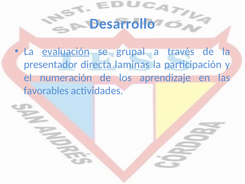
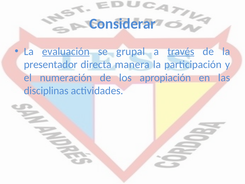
Desarrollo: Desarrollo -> Considerar
través underline: none -> present
laminas: laminas -> manera
aprendizaje: aprendizaje -> apropiación
favorables: favorables -> disciplinas
